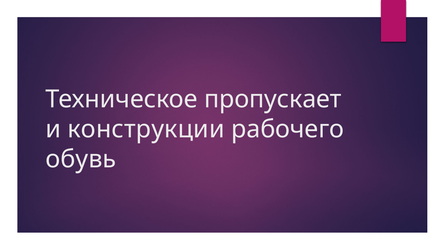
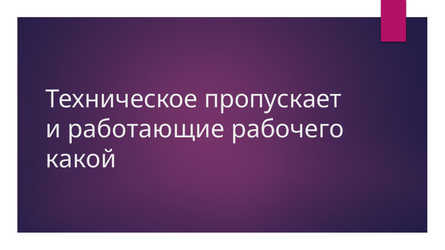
конструкции: конструкции -> работающие
обувь: обувь -> какой
